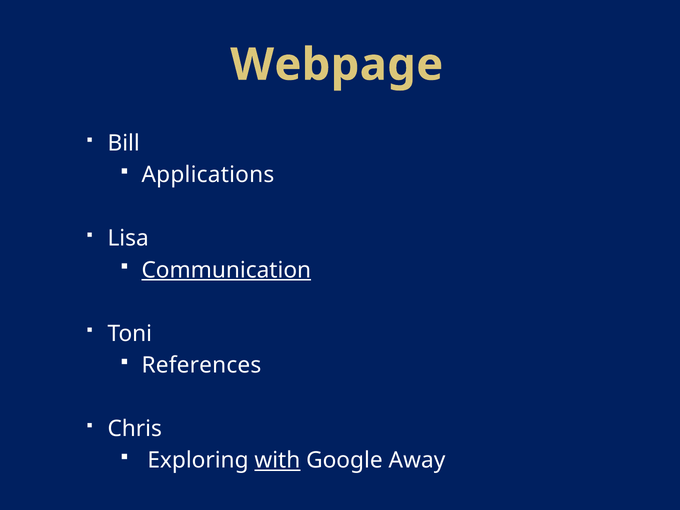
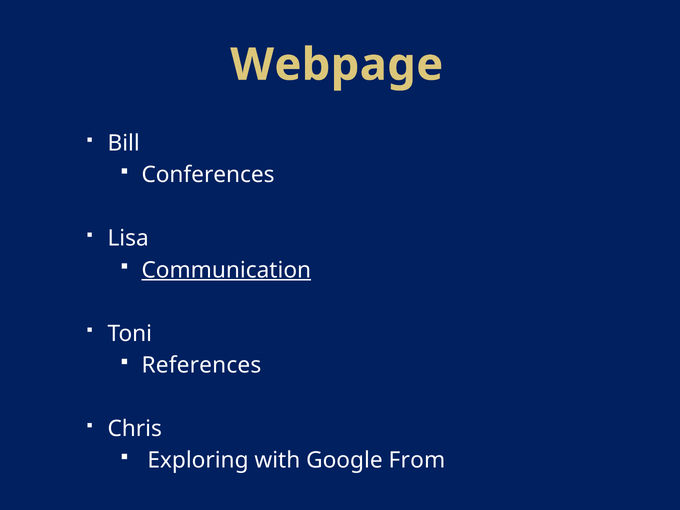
Applications: Applications -> Conferences
with underline: present -> none
Away: Away -> From
